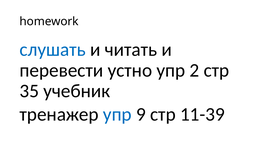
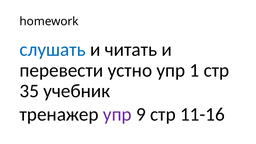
2: 2 -> 1
упр at (117, 114) colour: blue -> purple
11-39: 11-39 -> 11-16
